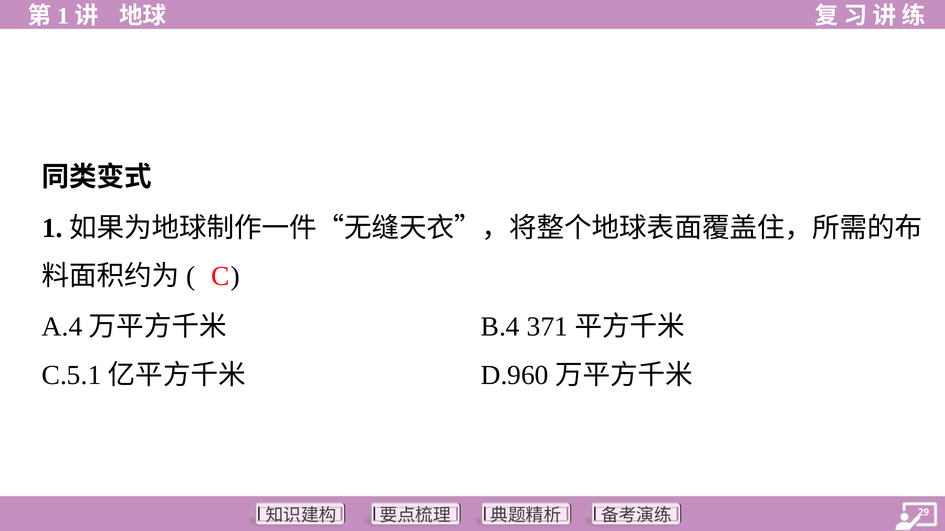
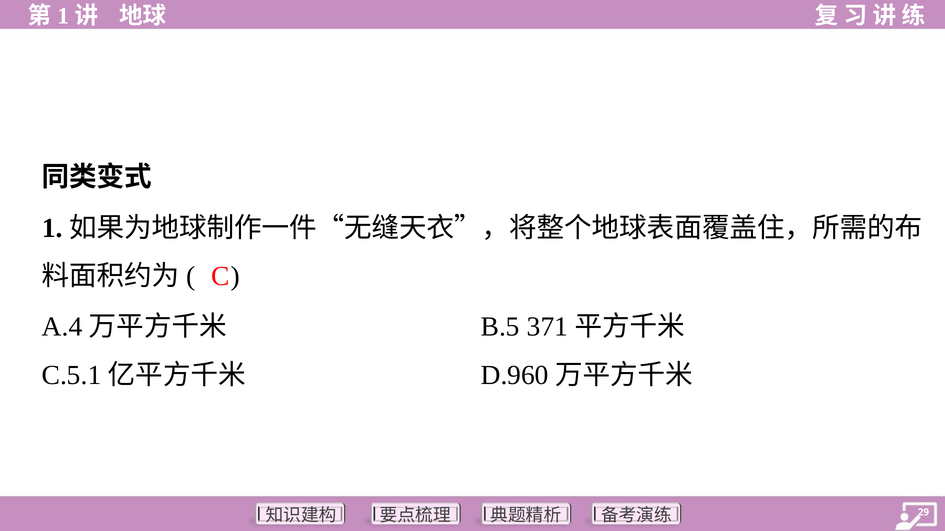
B.4: B.4 -> B.5
